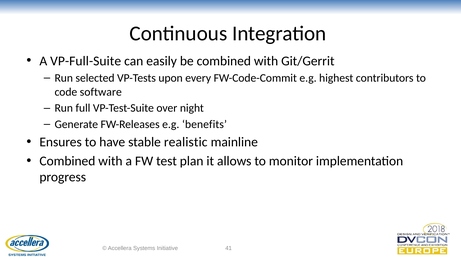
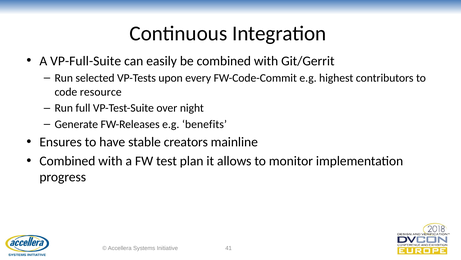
software: software -> resource
realistic: realistic -> creators
